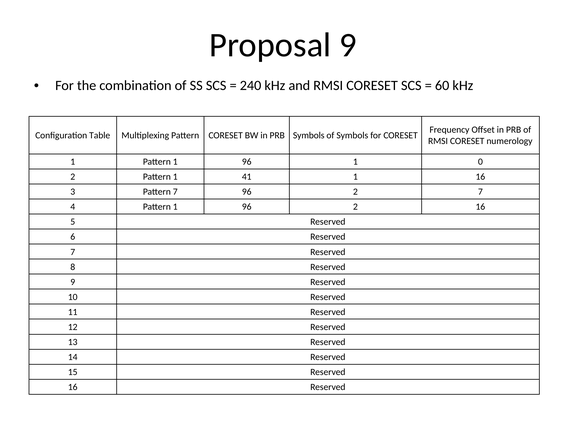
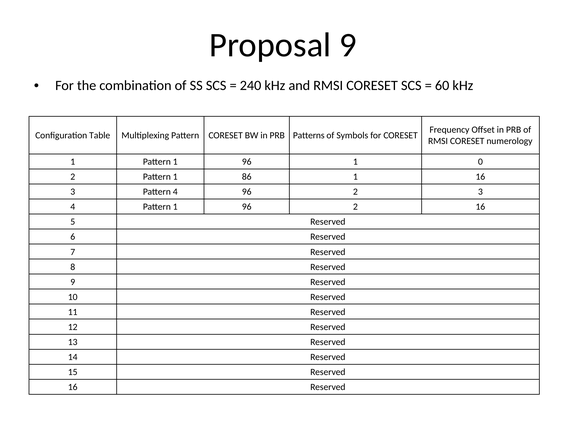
PRB Symbols: Symbols -> Patterns
41: 41 -> 86
Pattern 7: 7 -> 4
2 7: 7 -> 3
